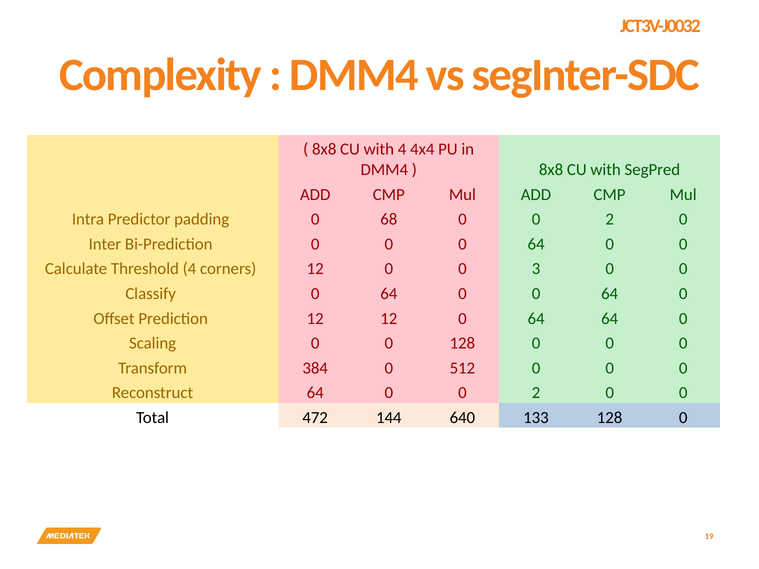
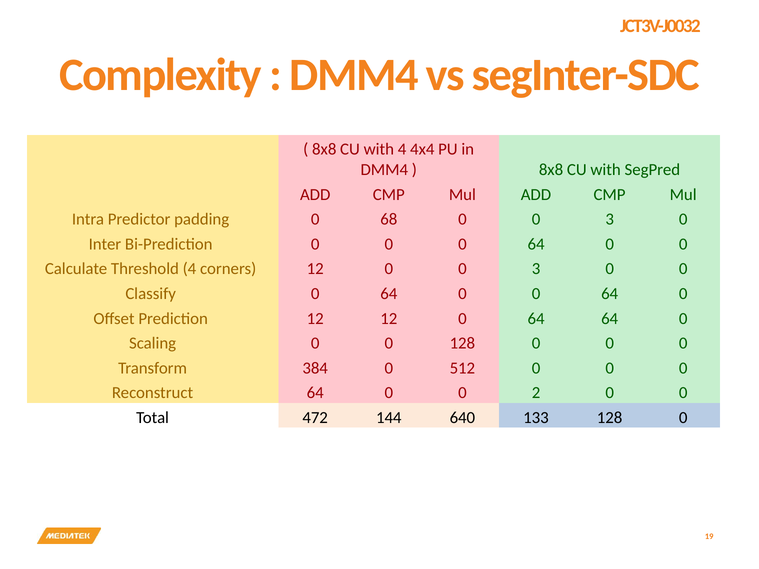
68 0 0 2: 2 -> 3
